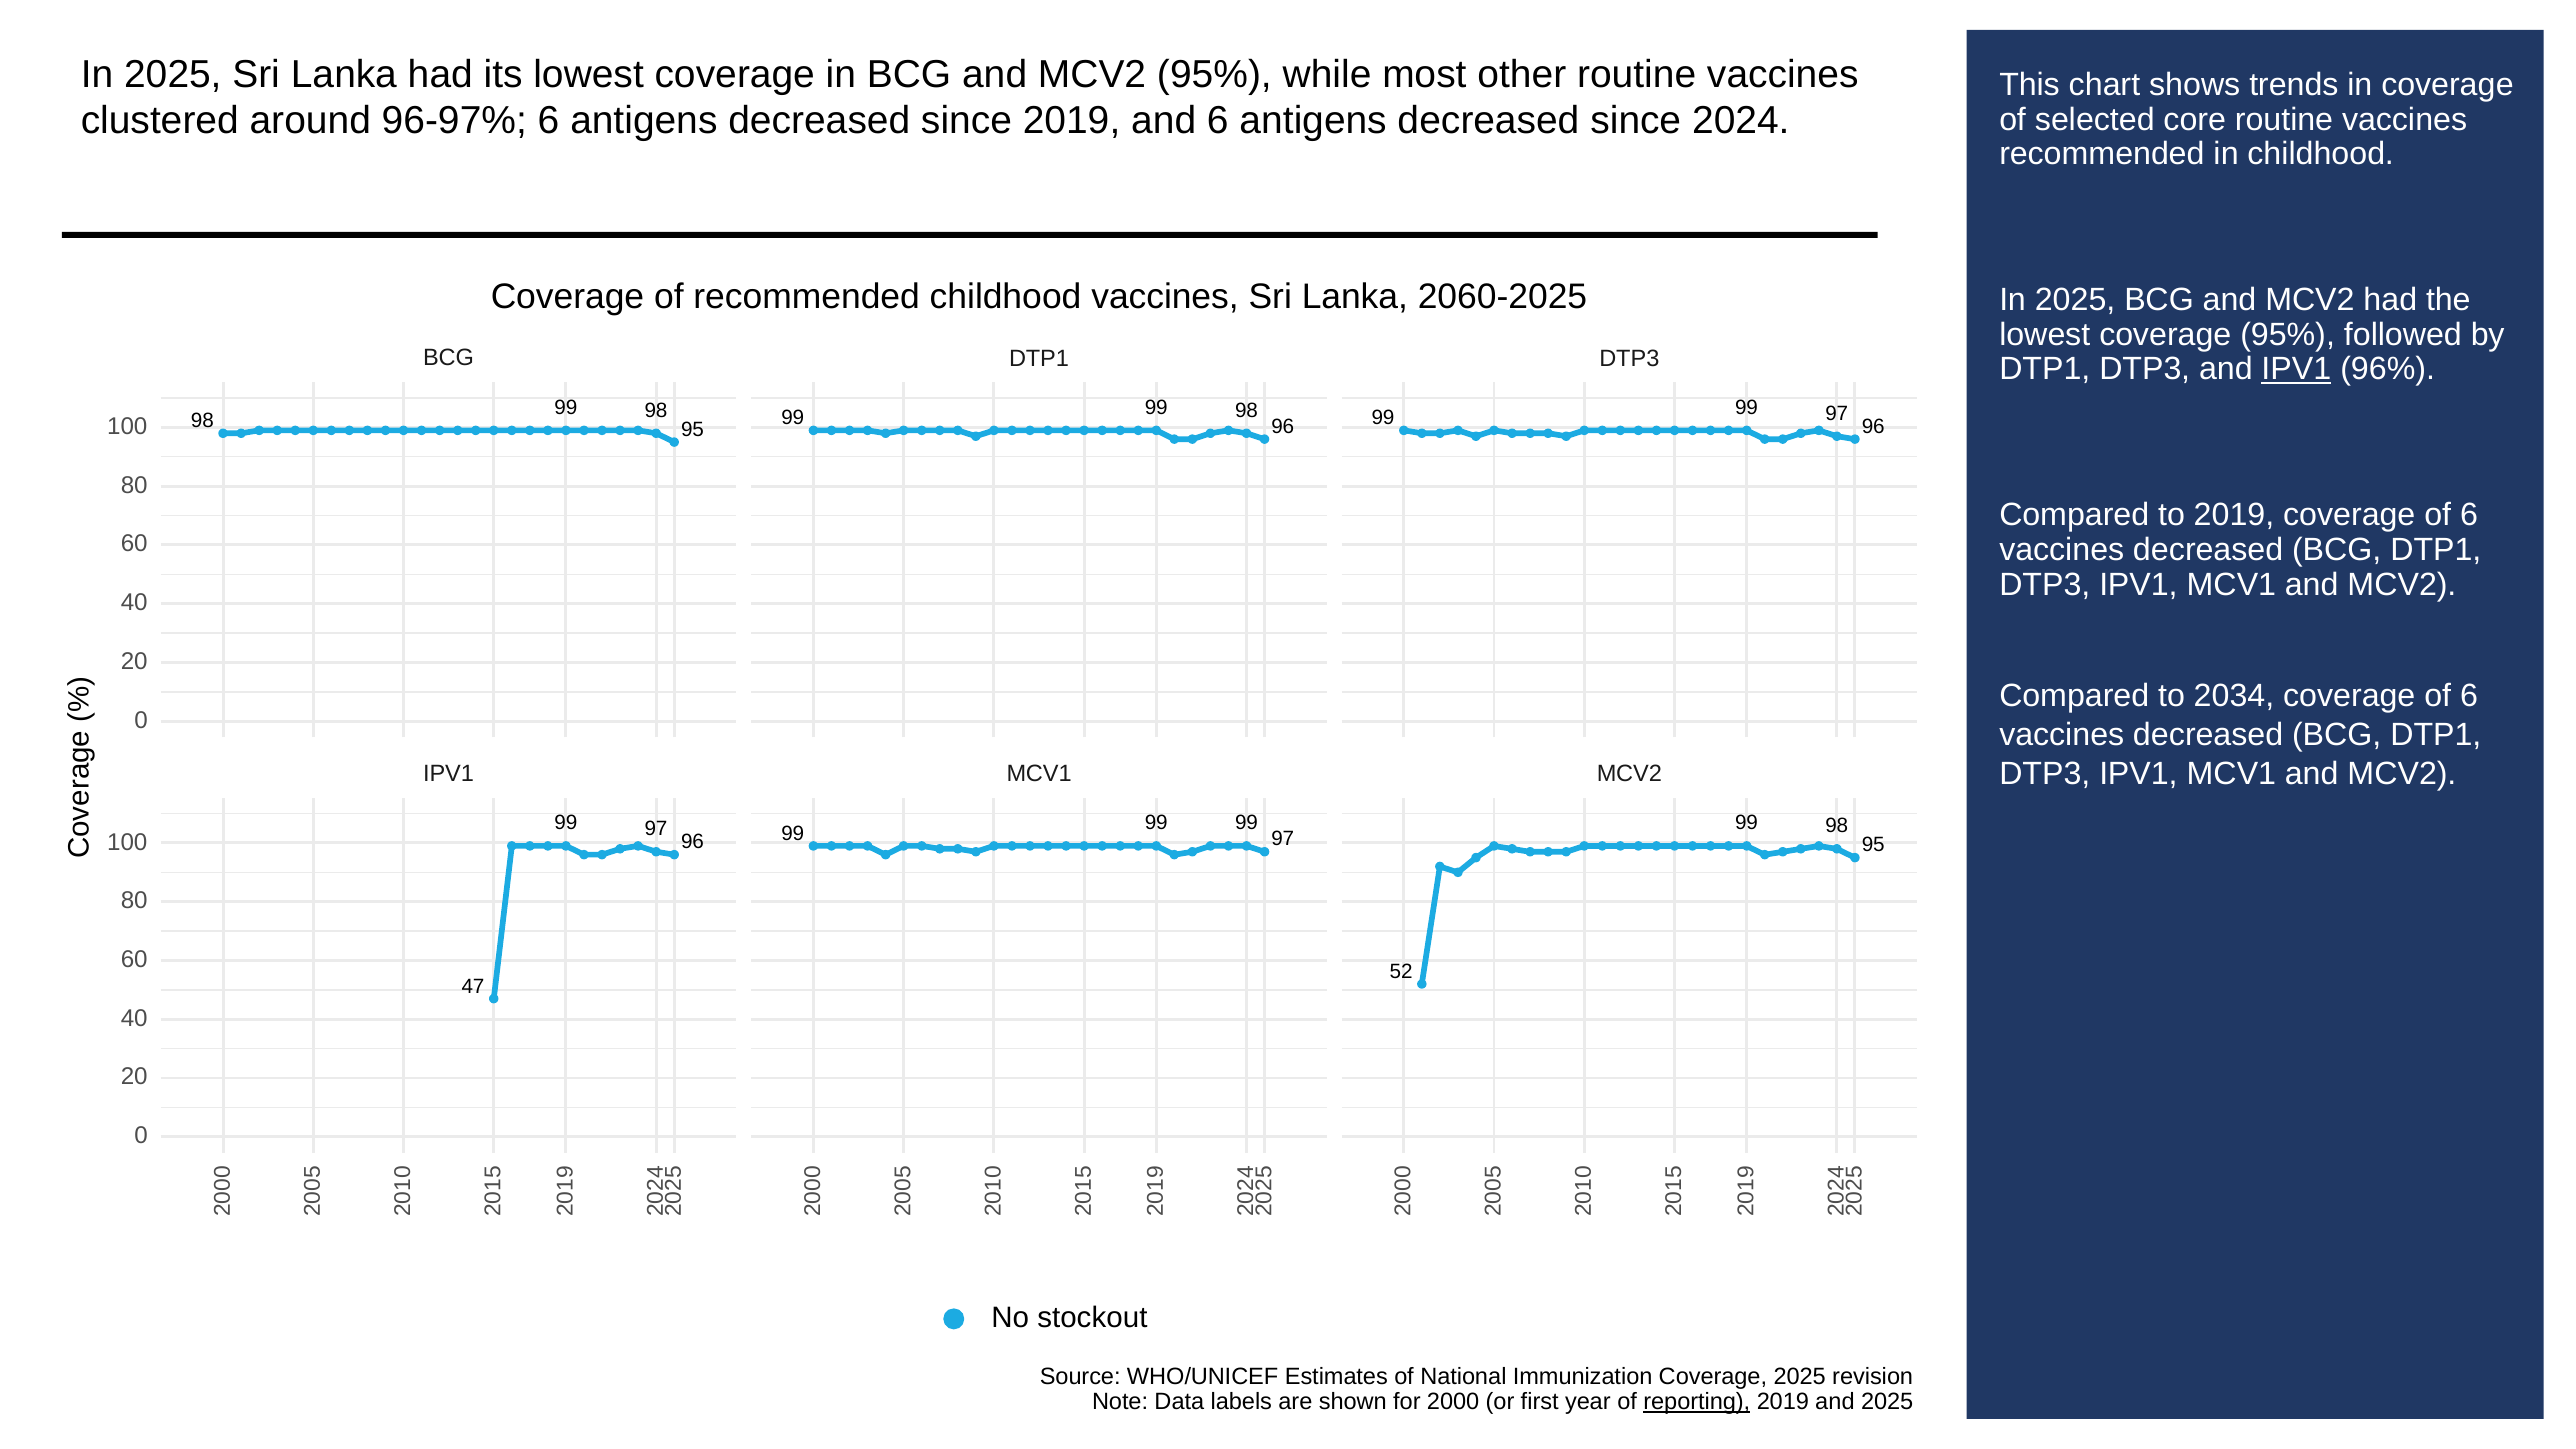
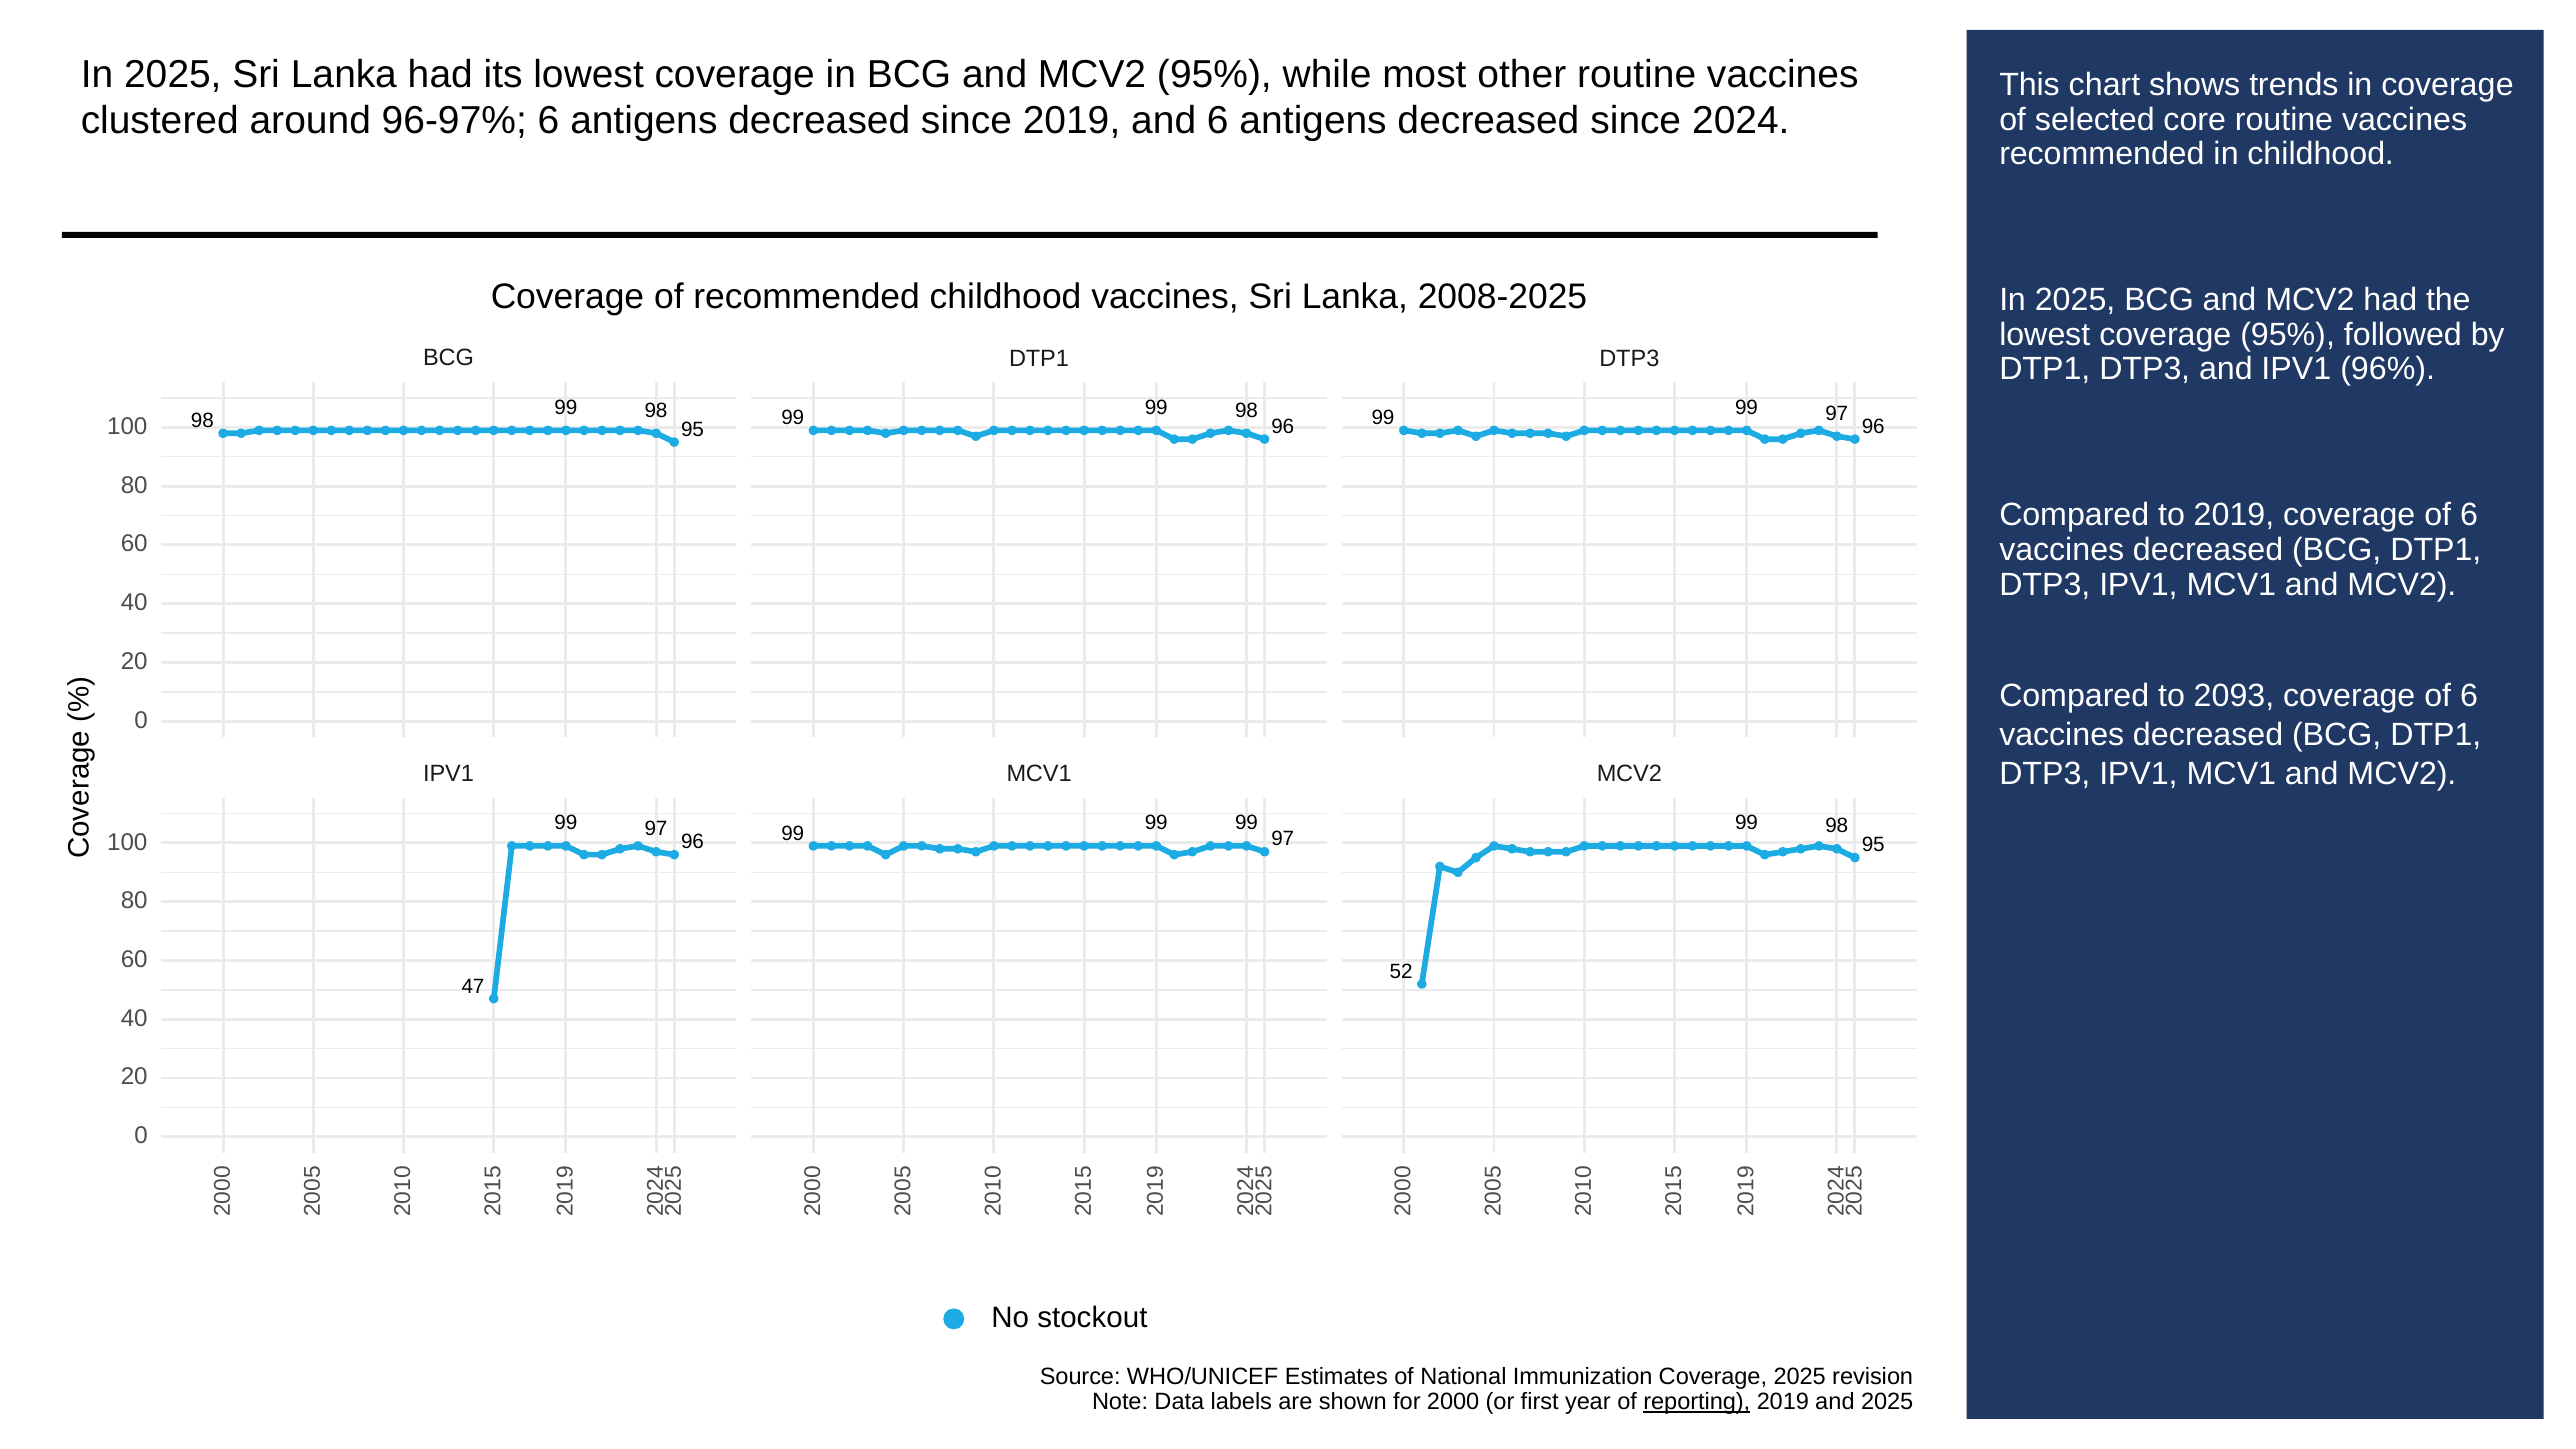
2060-2025: 2060-2025 -> 2008-2025
IPV1 at (2296, 369) underline: present -> none
2034: 2034 -> 2093
